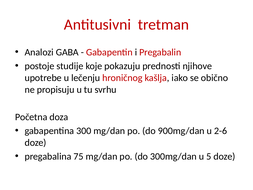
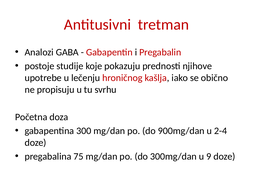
2-6: 2-6 -> 2-4
5: 5 -> 9
